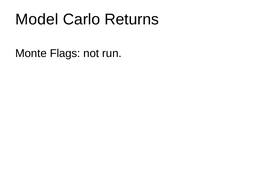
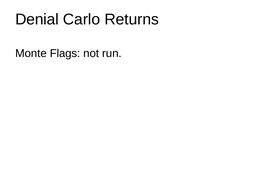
Model: Model -> Denial
